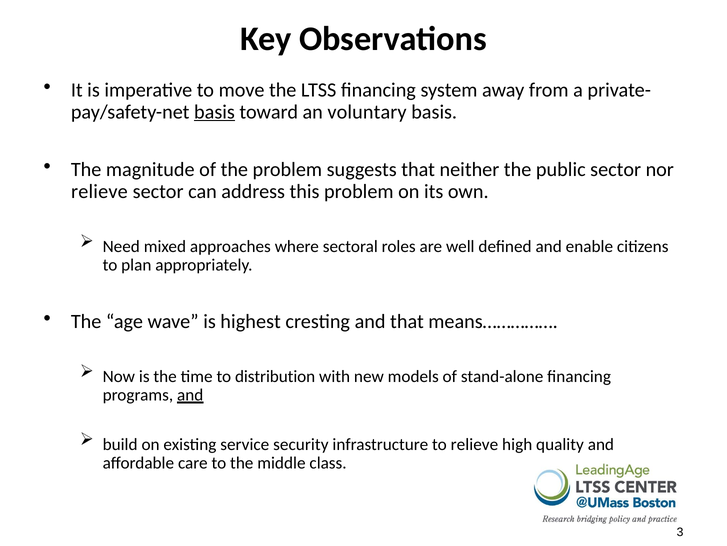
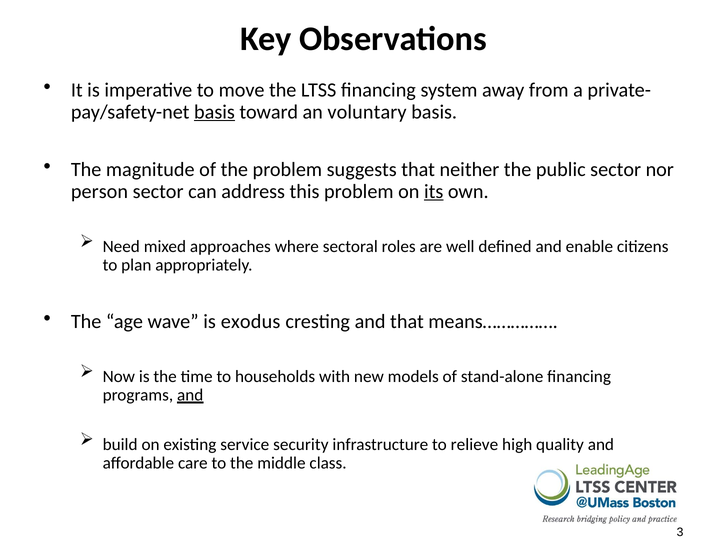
relieve at (99, 191): relieve -> person
its underline: none -> present
highest: highest -> exodus
distribution: distribution -> households
